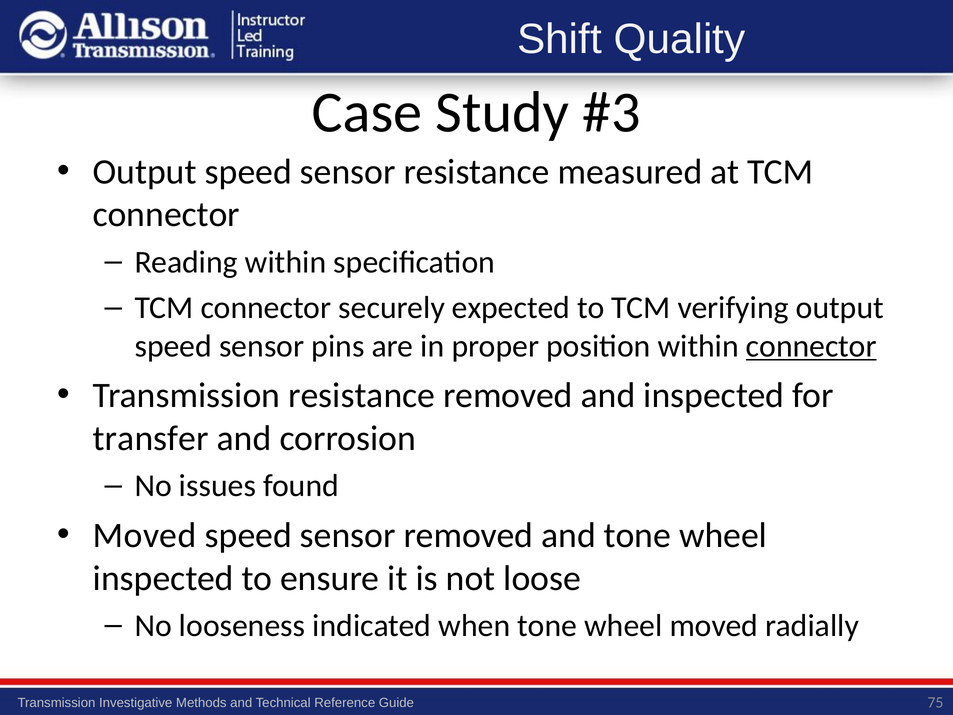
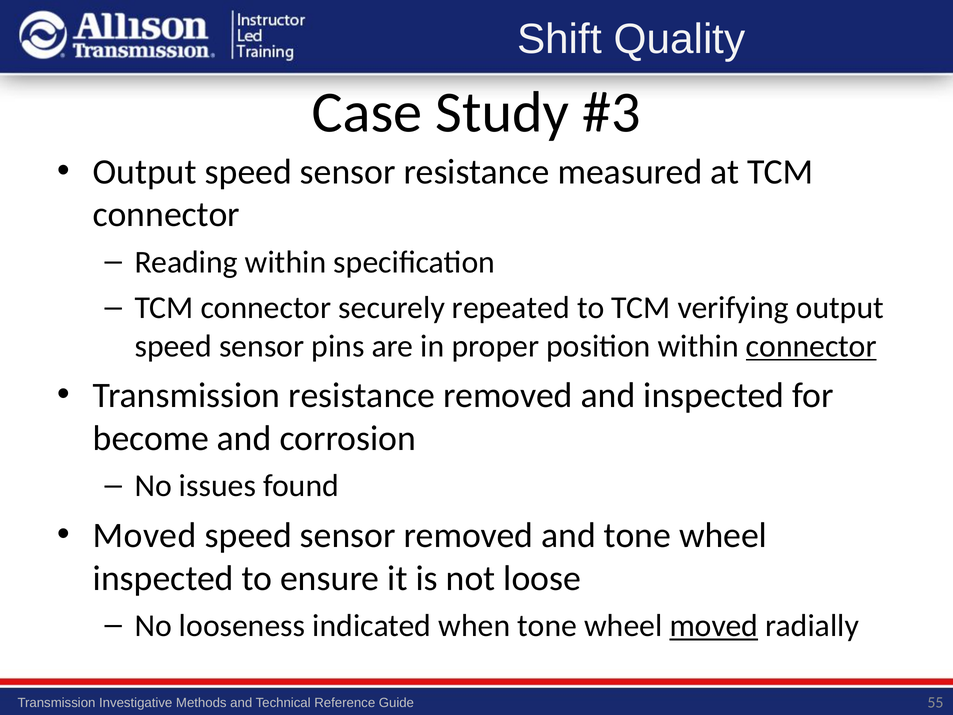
expected: expected -> repeated
transfer: transfer -> become
moved at (714, 626) underline: none -> present
75: 75 -> 55
